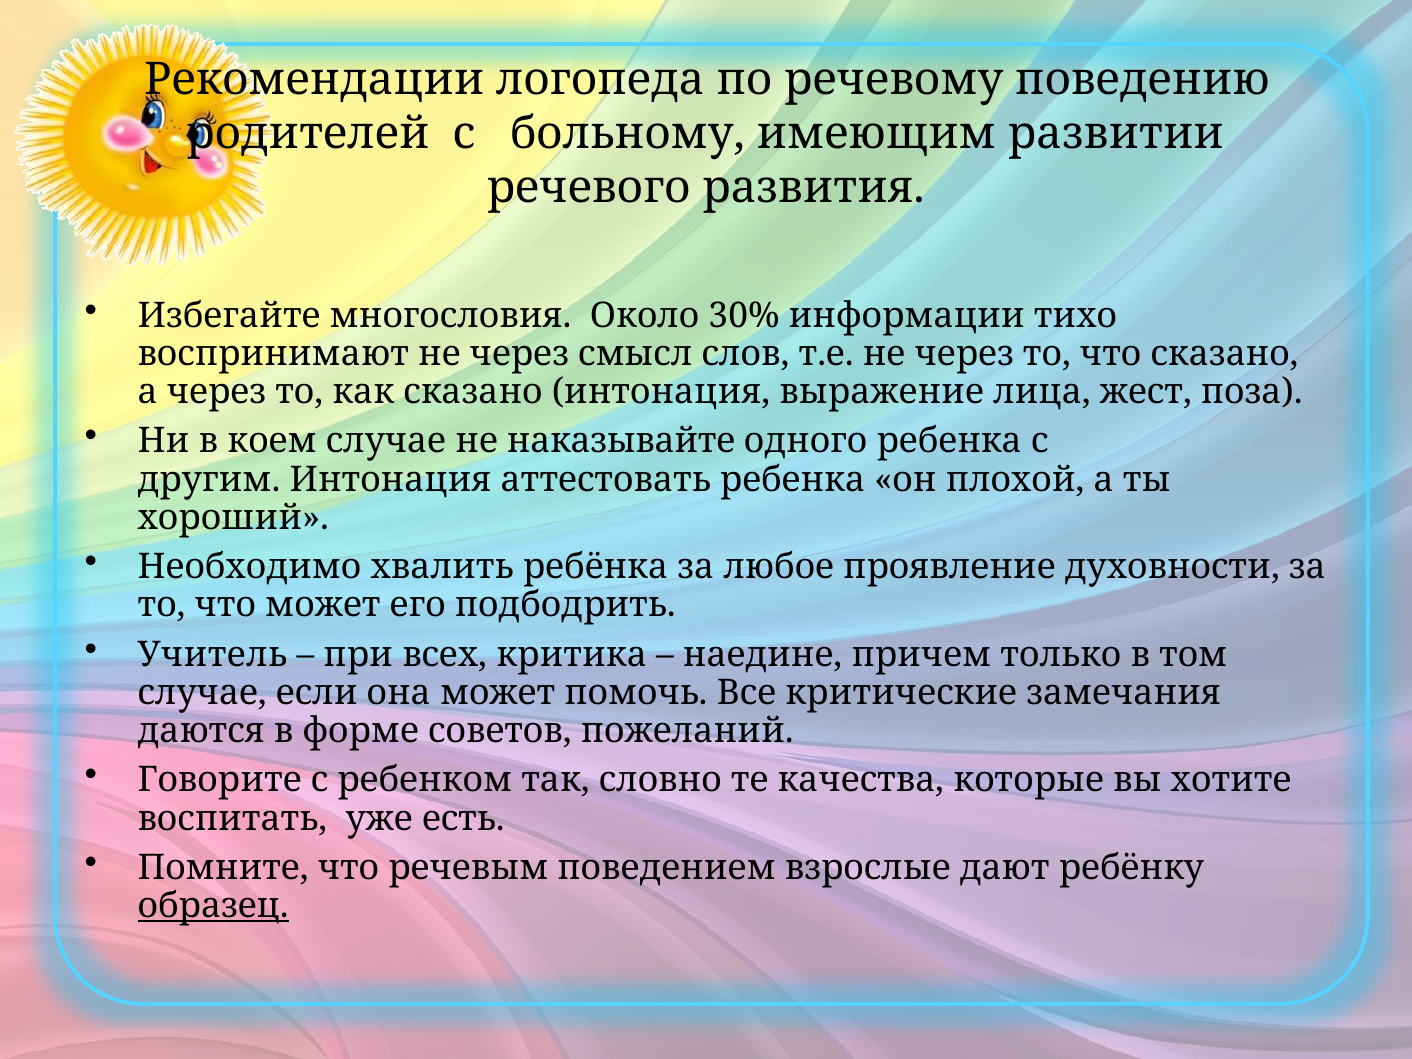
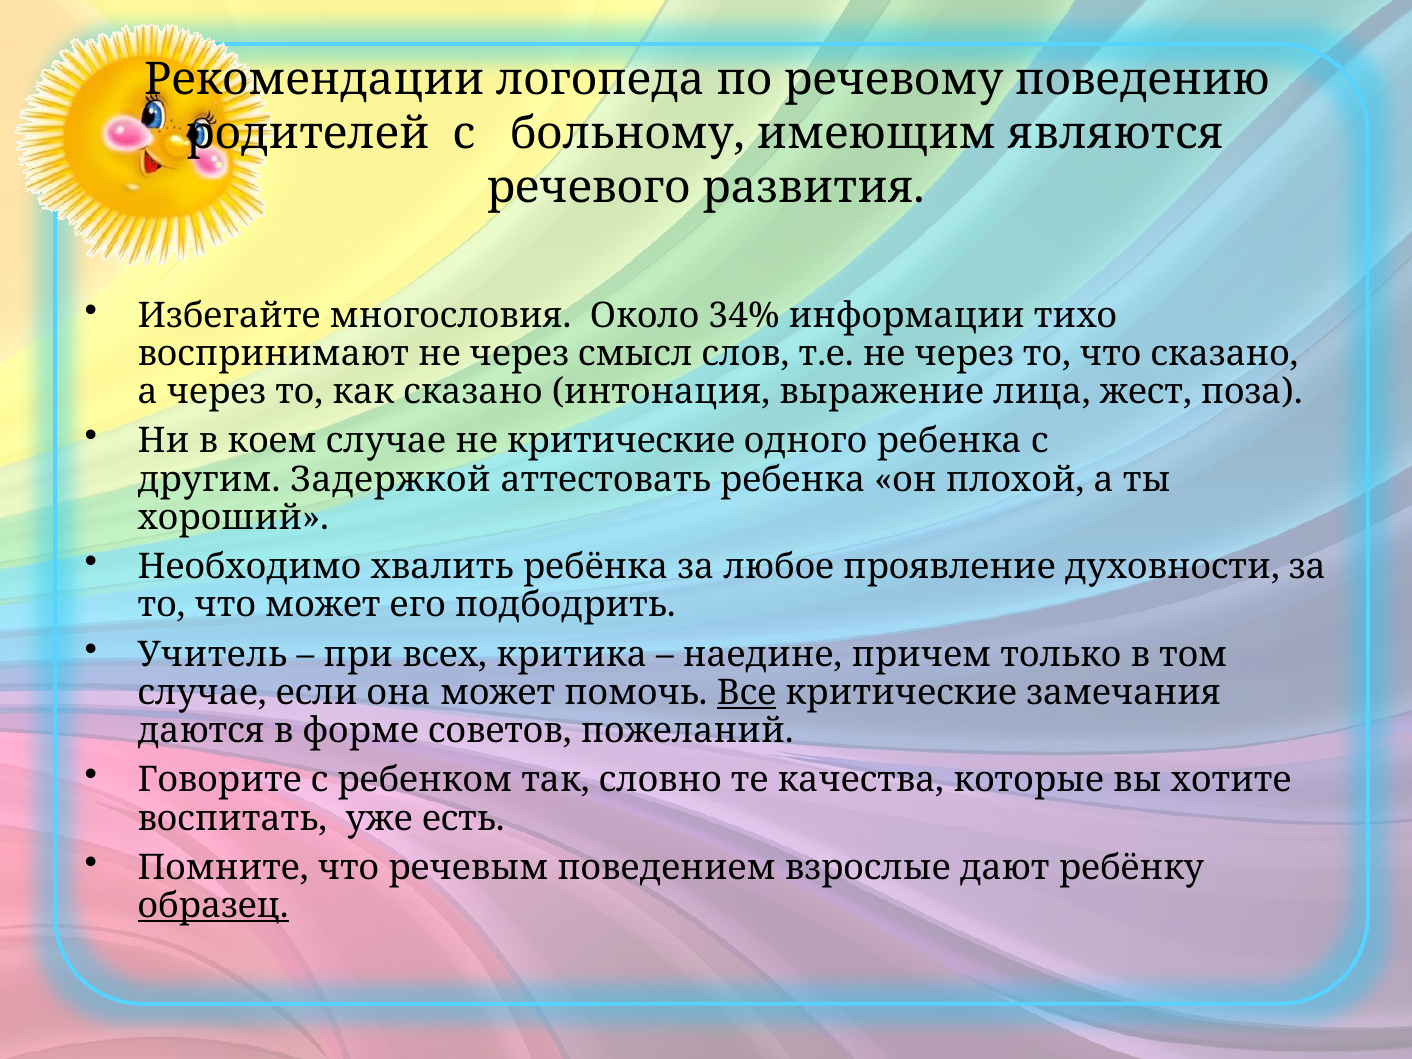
развитии: развитии -> являются
30%: 30% -> 34%
не наказывайте: наказывайте -> критические
другим Интонация: Интонация -> Задержкой
Все underline: none -> present
